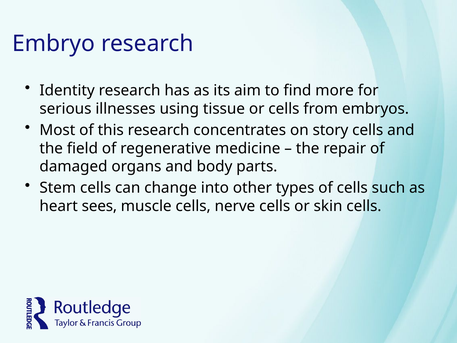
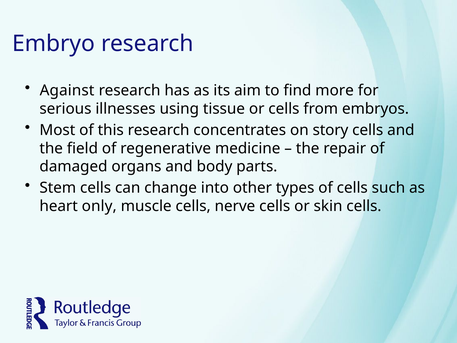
Identity: Identity -> Against
sees: sees -> only
